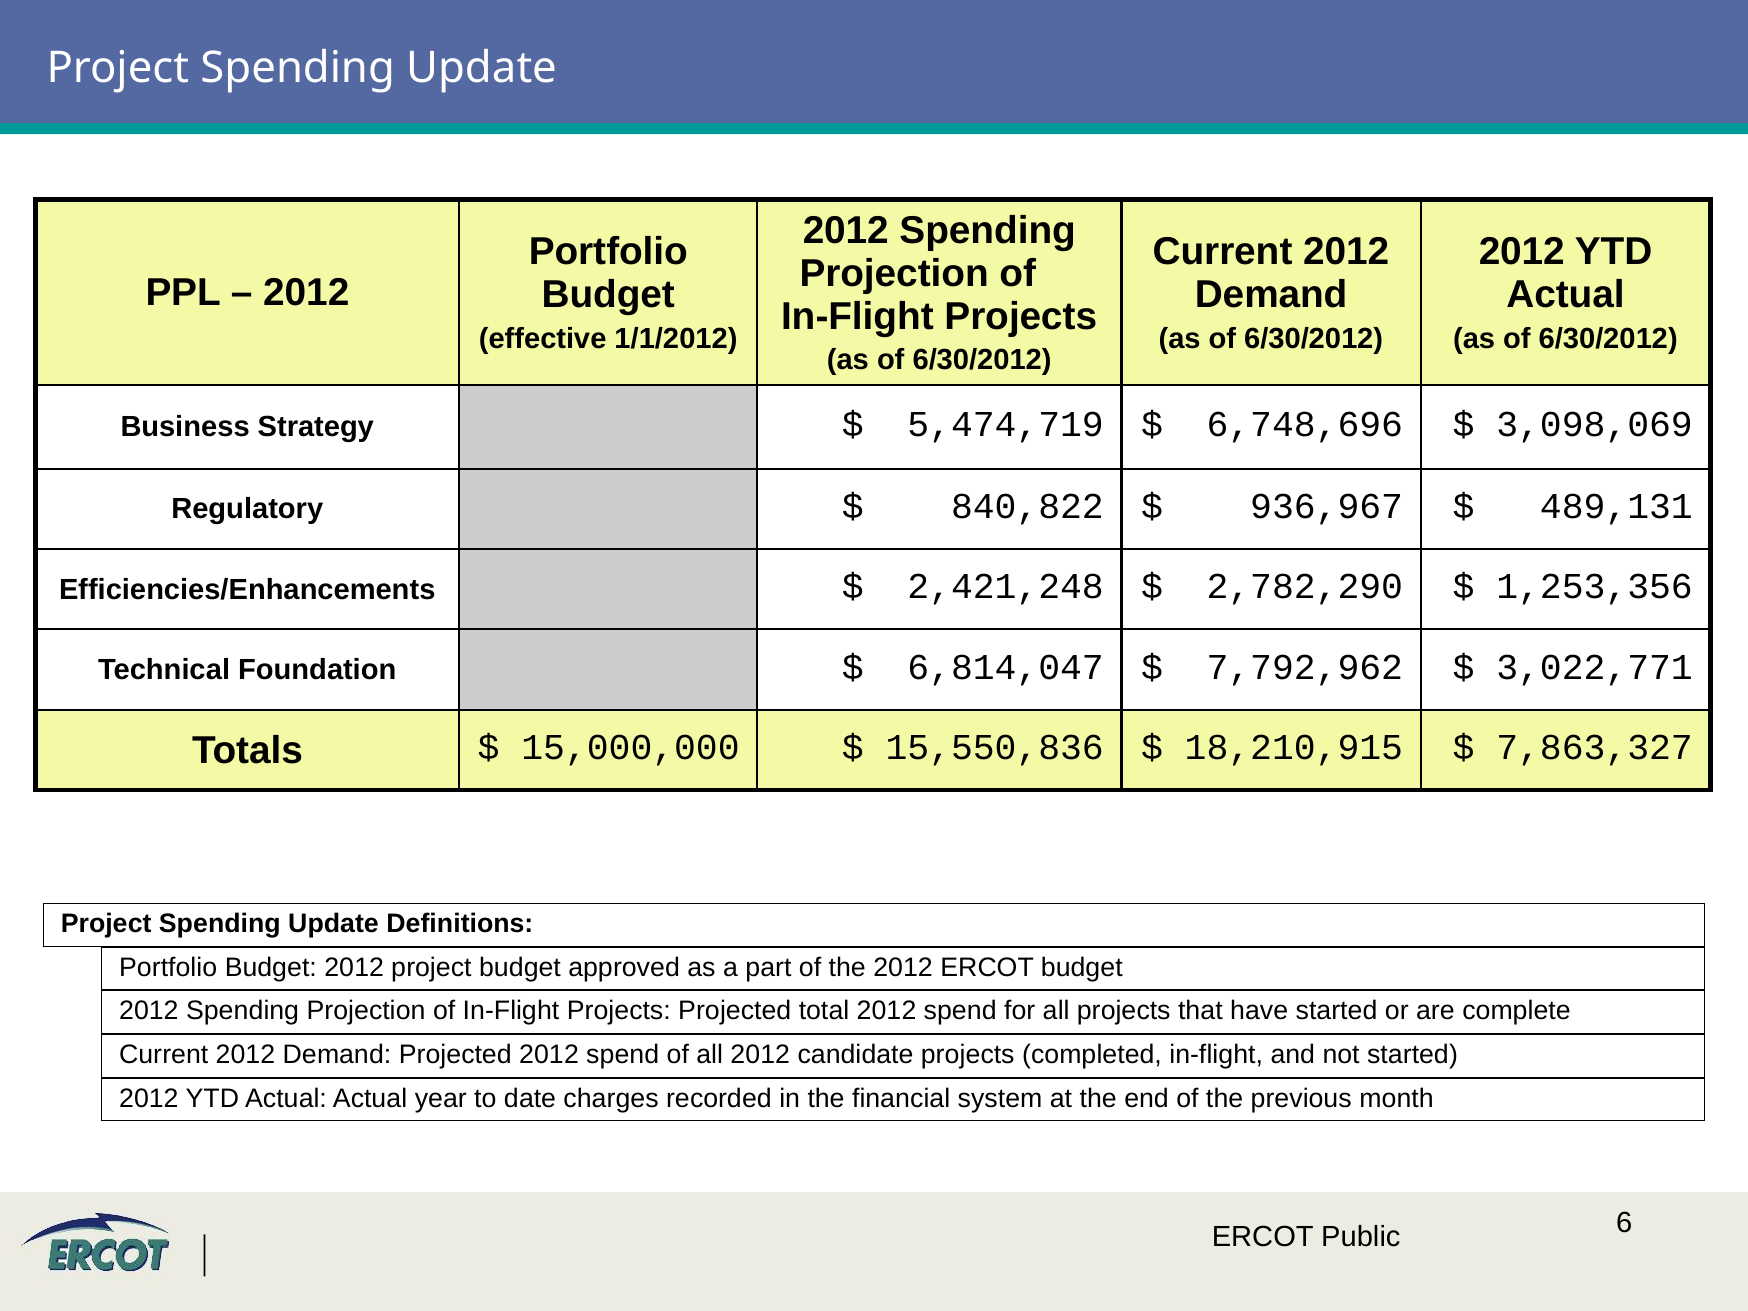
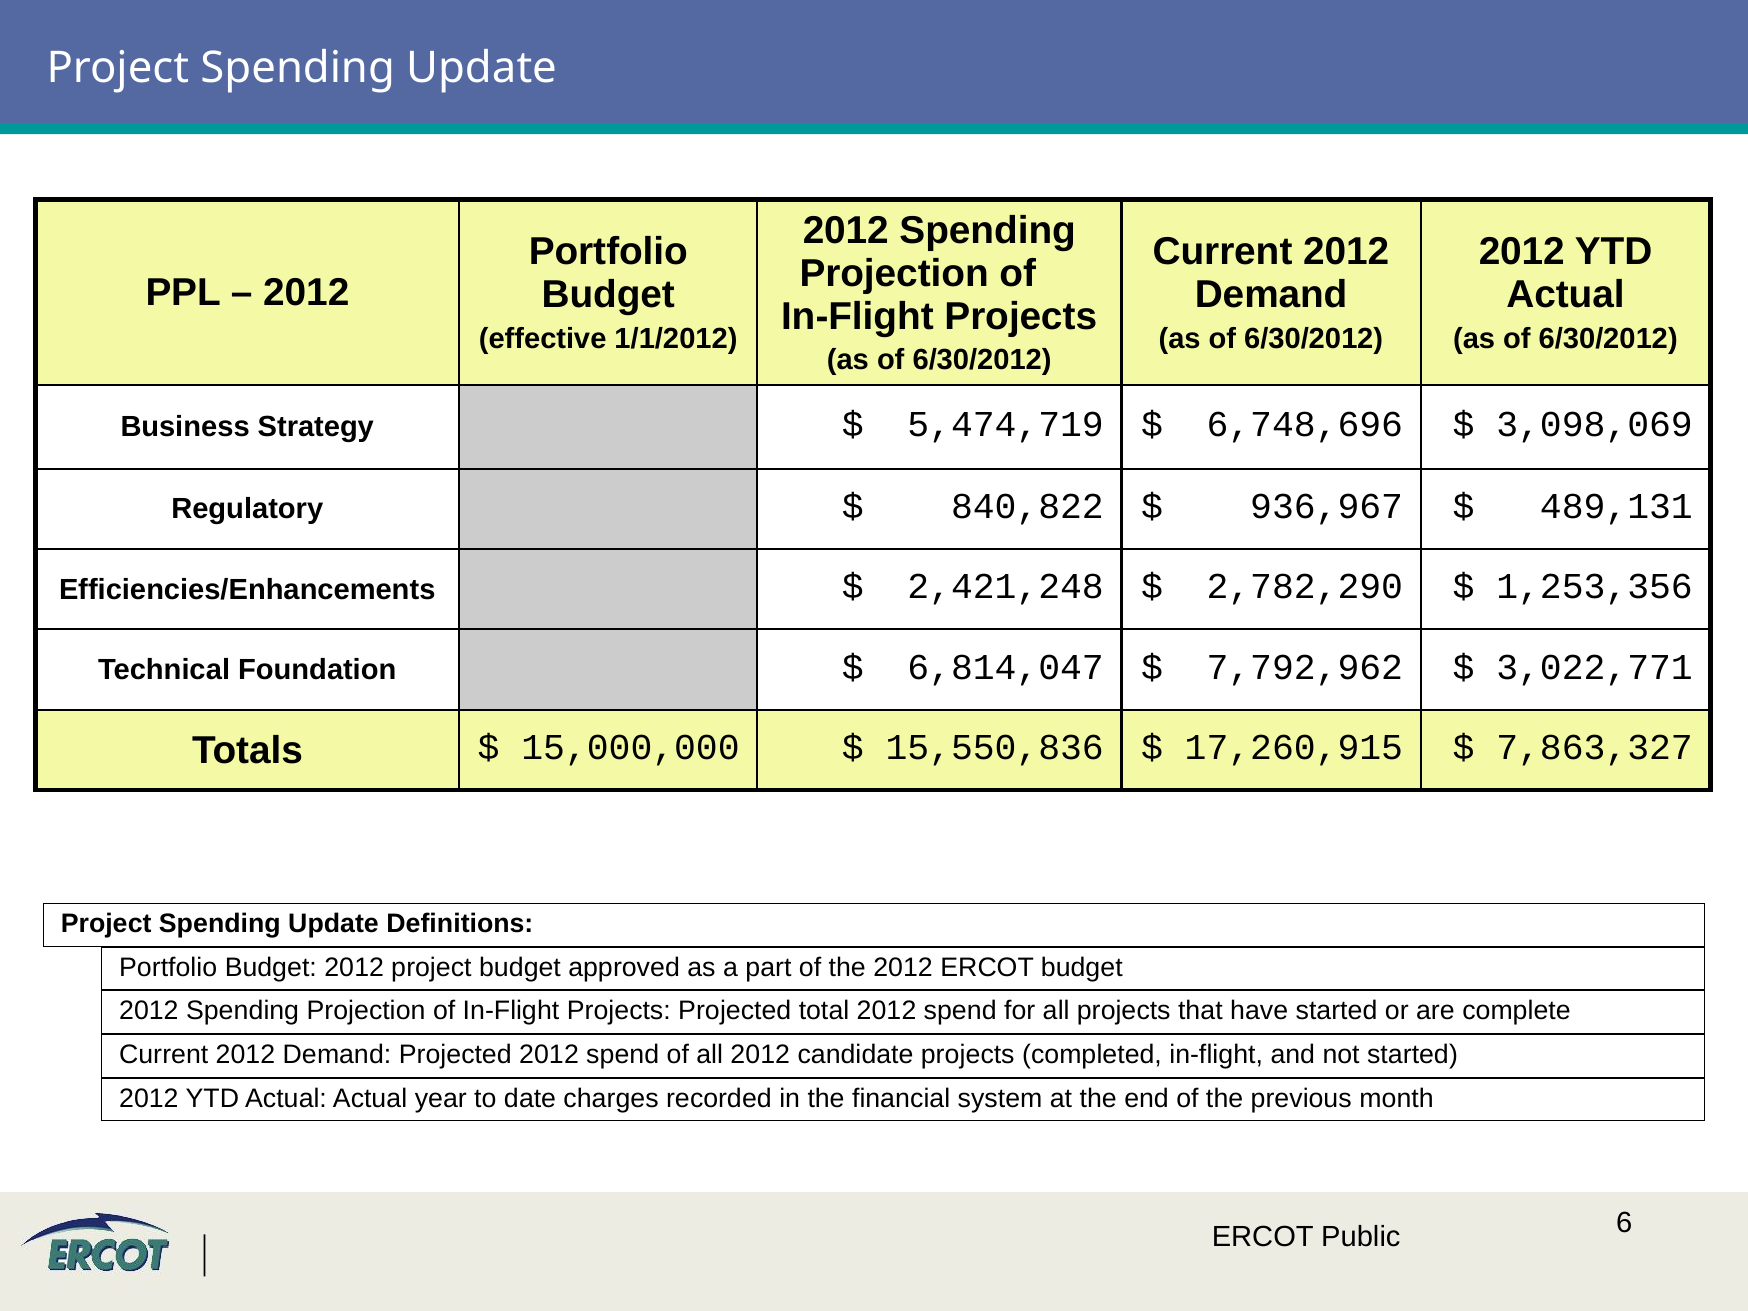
18,210,915: 18,210,915 -> 17,260,915
